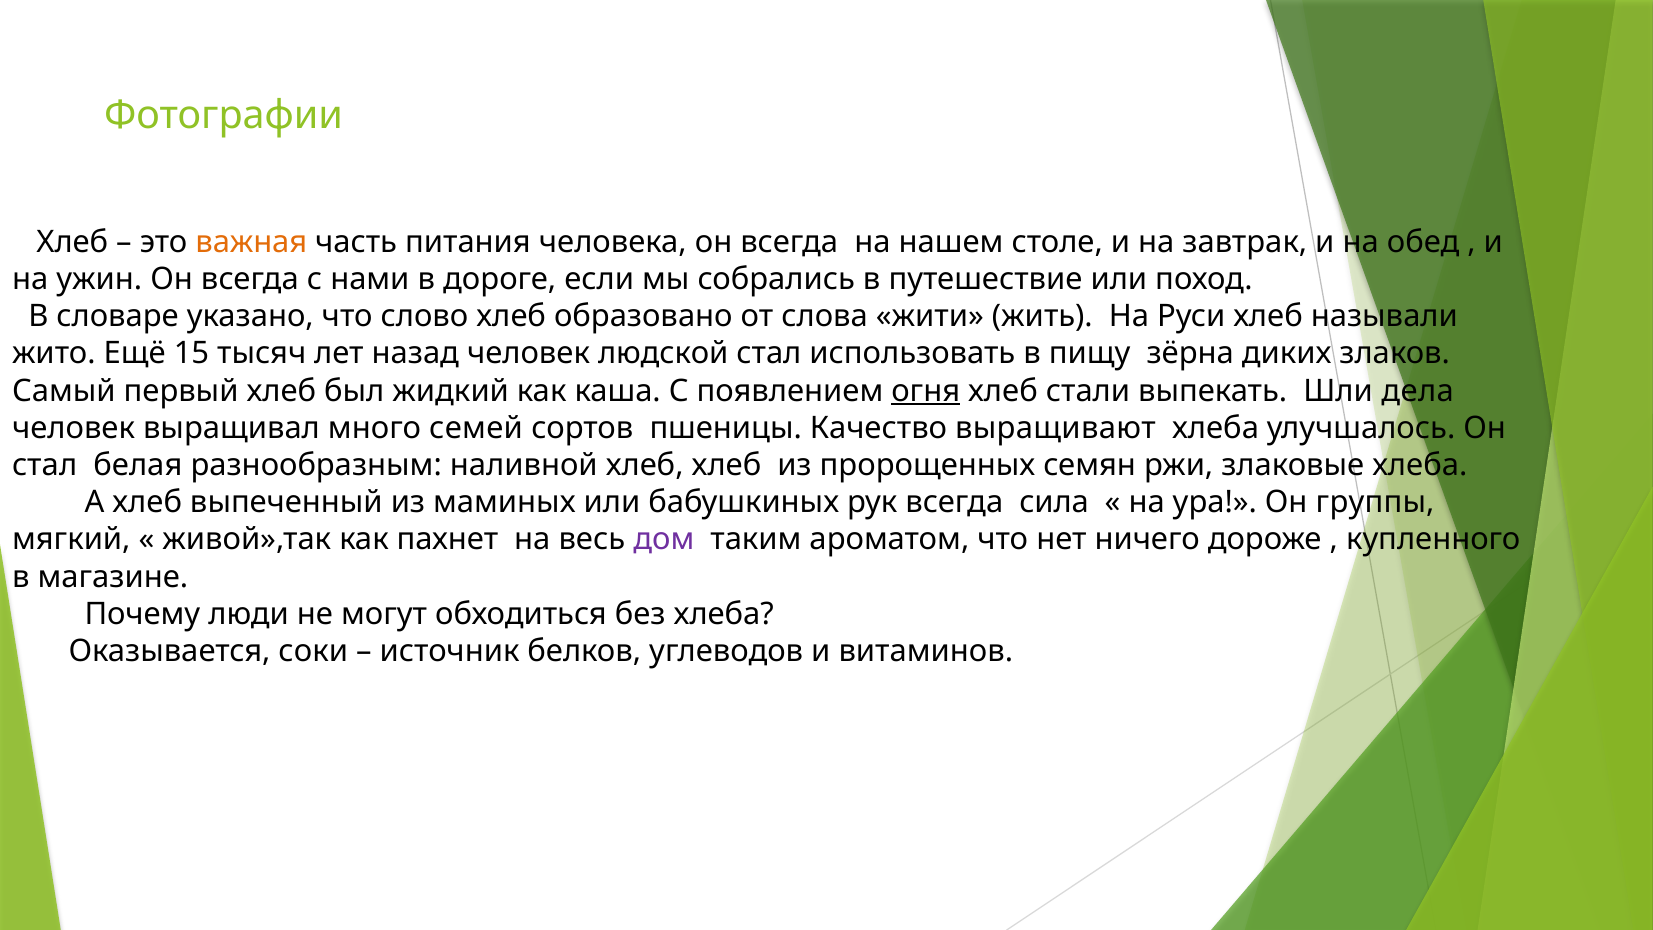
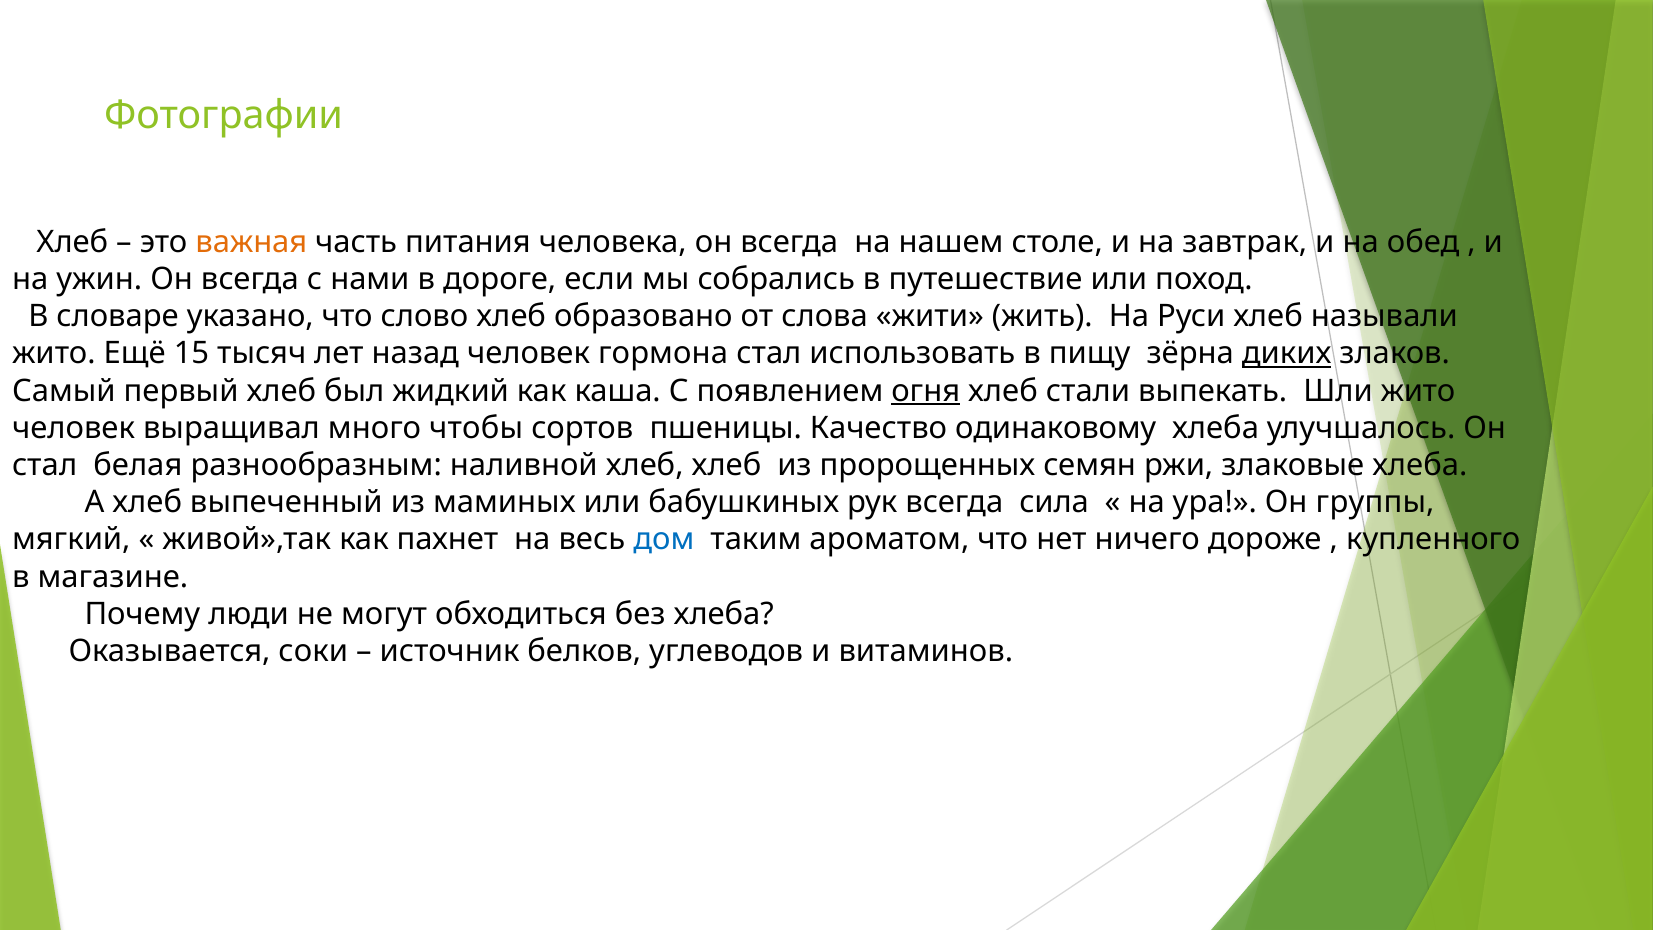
людской: людской -> гормона
диких underline: none -> present
Шли дела: дела -> жито
семей: семей -> чтобы
выращивают: выращивают -> одинаковому
дом colour: purple -> blue
